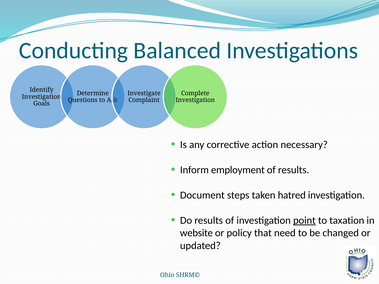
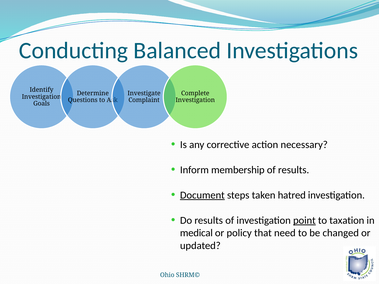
employment: employment -> membership
Document underline: none -> present
website: website -> medical
